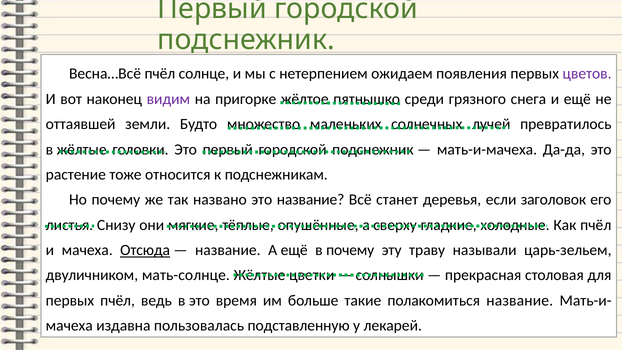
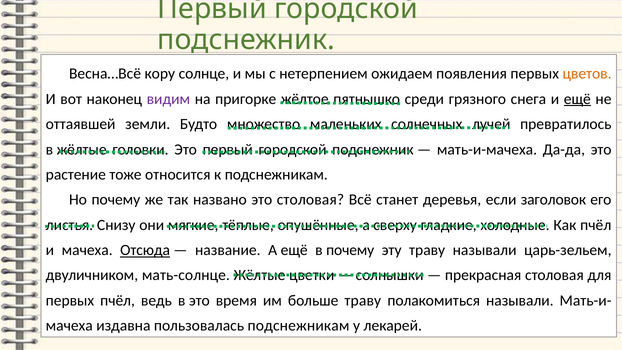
Весна…Всё пчёл: пчёл -> кору
цветов colour: purple -> orange
ещё at (577, 99) underline: none -> present
это название: название -> столовая
больше такие: такие -> траву
полакомиться название: название -> называли
пользовалась подставленную: подставленную -> подснежникам
